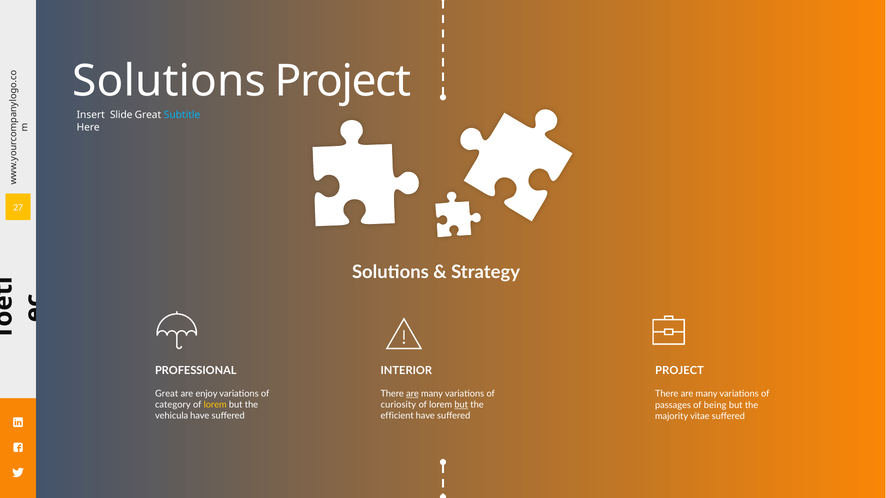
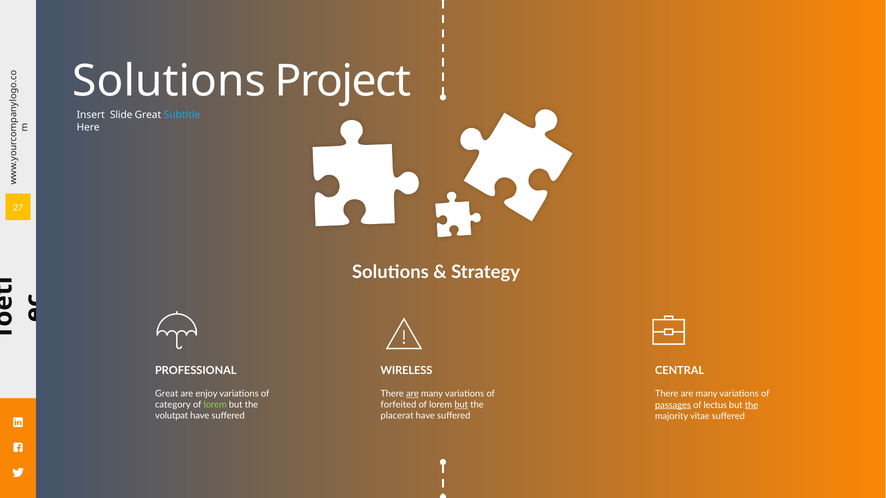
INTERIOR: INTERIOR -> WIRELESS
PROJECT at (680, 371): PROJECT -> CENTRAL
lorem at (215, 405) colour: yellow -> light green
curiosity: curiosity -> forfeited
passages underline: none -> present
being: being -> lectus
the at (752, 405) underline: none -> present
vehicula: vehicula -> volutpat
efficient: efficient -> placerat
